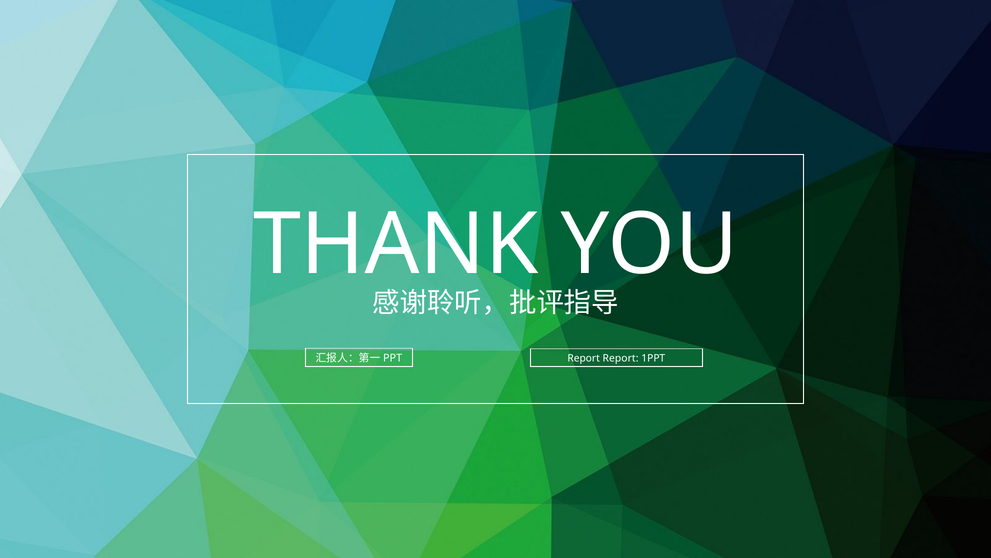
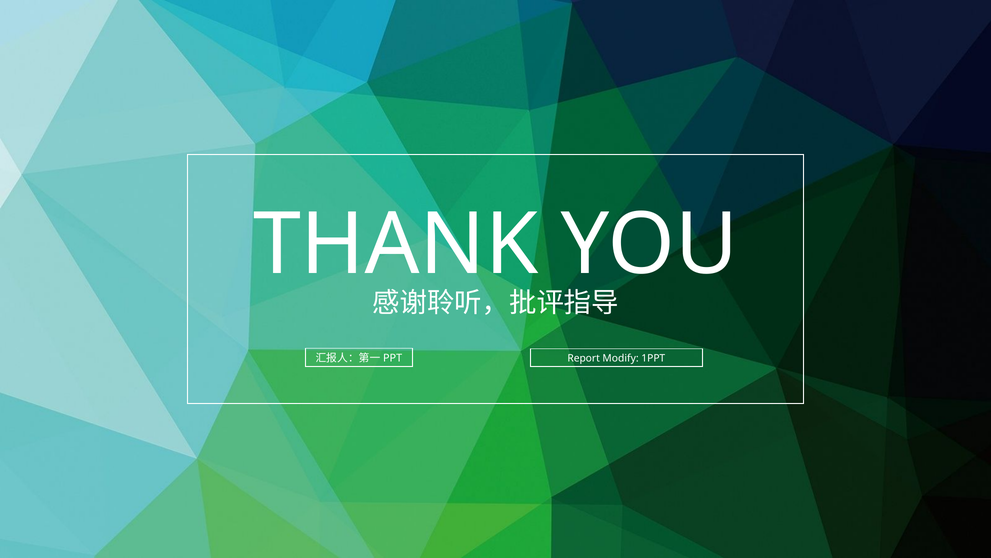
Report Report: Report -> Modify
